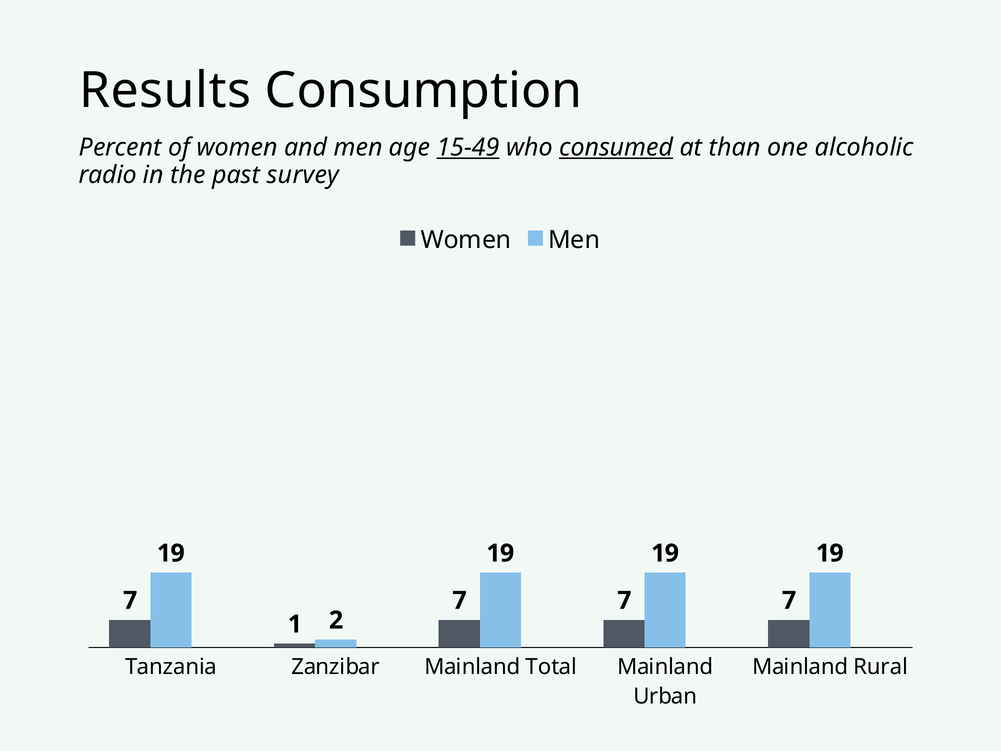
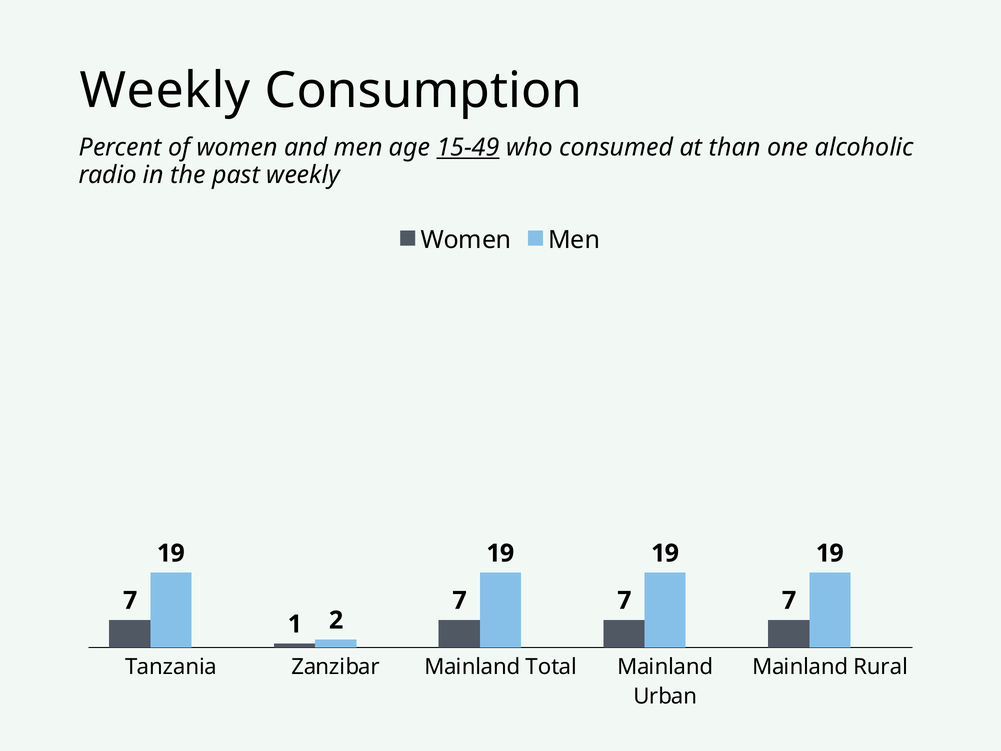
Results at (165, 91): Results -> Weekly
consumed underline: present -> none
past survey: survey -> weekly
